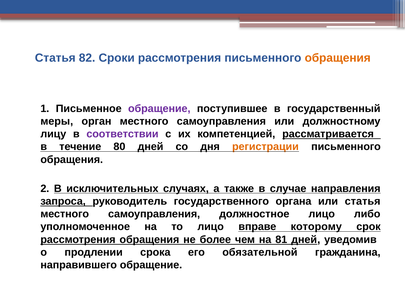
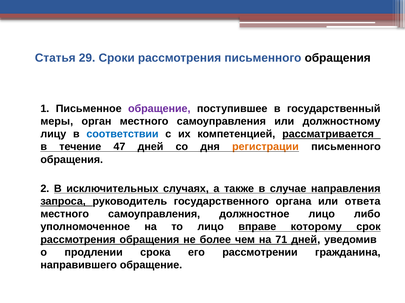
82: 82 -> 29
обращения at (338, 58) colour: orange -> black
соответствии colour: purple -> blue
80: 80 -> 47
или статья: статья -> ответа
81: 81 -> 71
обязательной: обязательной -> рассмотрении
